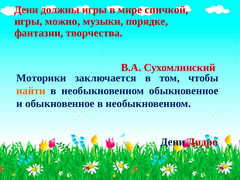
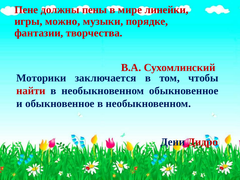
Дени at (26, 10): Дени -> Пене
должны игры: игры -> пены
спичкой: спичкой -> линейки
найти colour: orange -> red
